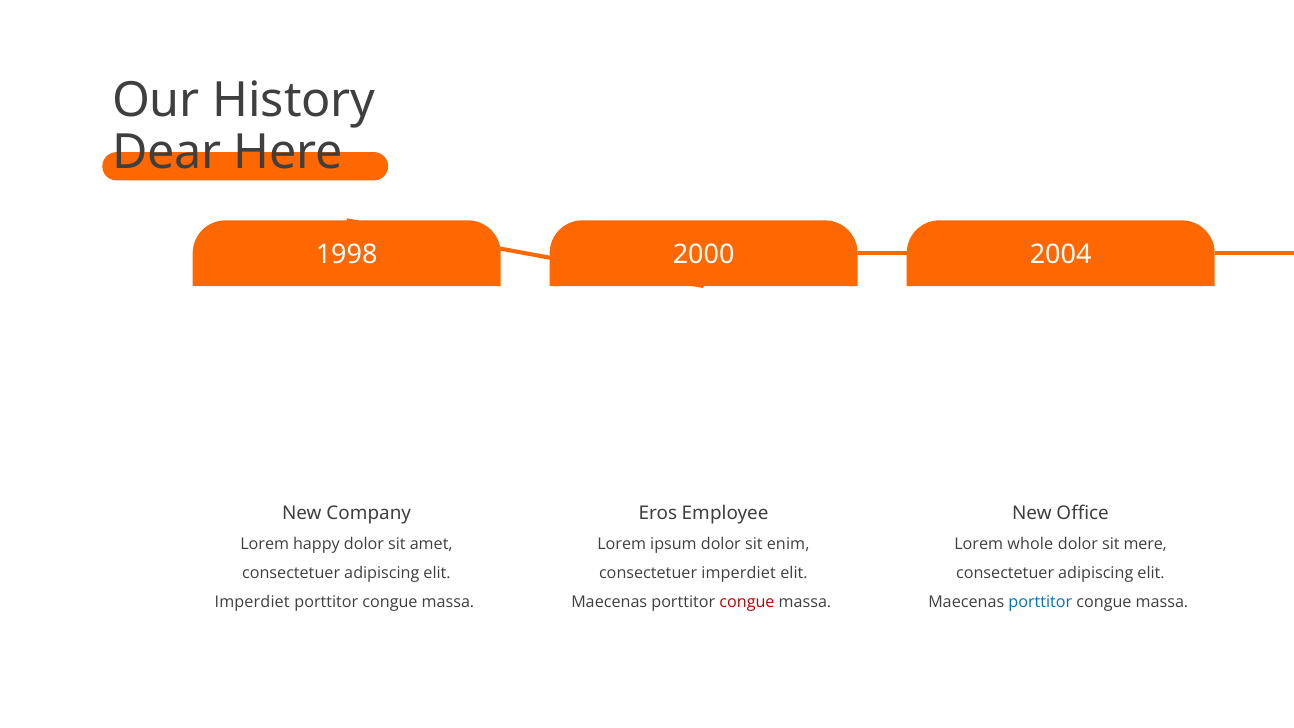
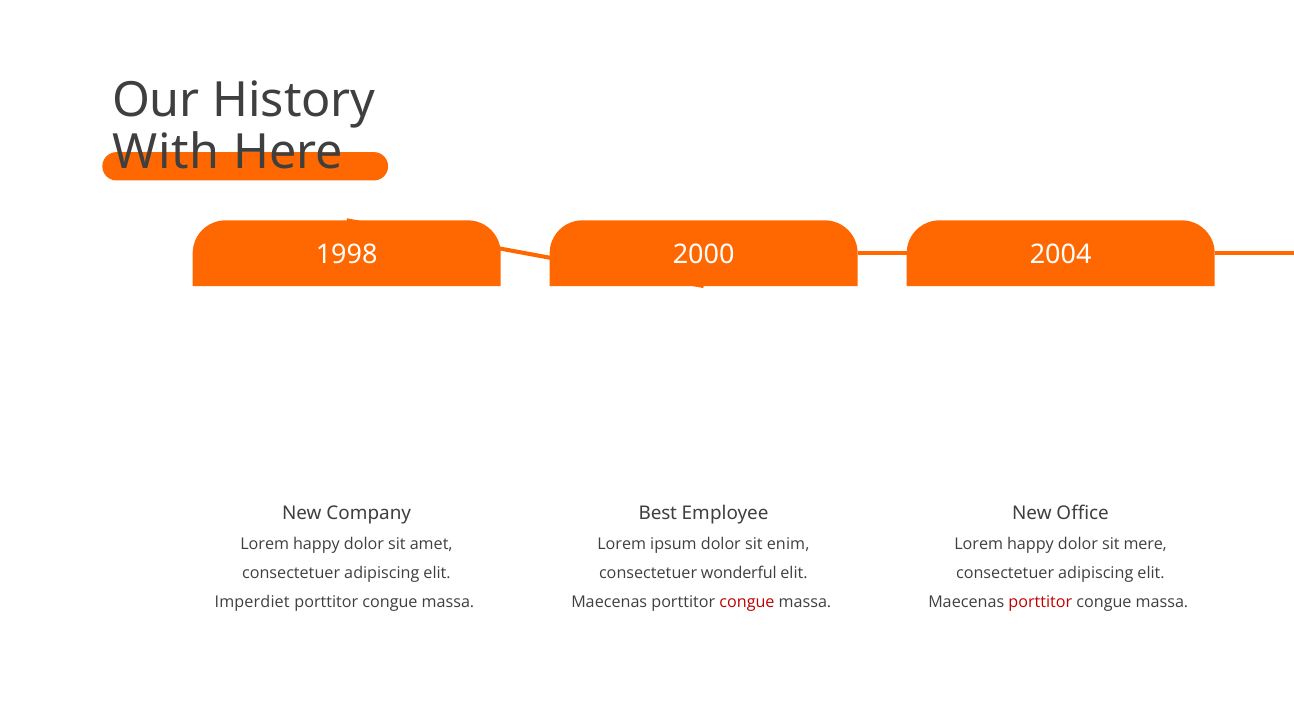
Dear: Dear -> With
Eros: Eros -> Best
whole at (1030, 544): whole -> happy
consectetuer imperdiet: imperdiet -> wonderful
porttitor at (1040, 603) colour: blue -> red
